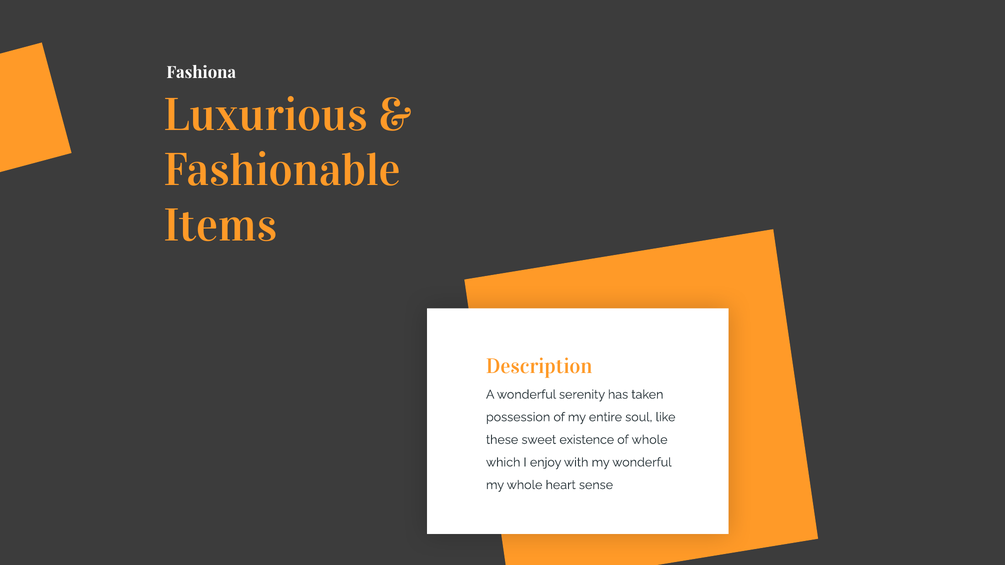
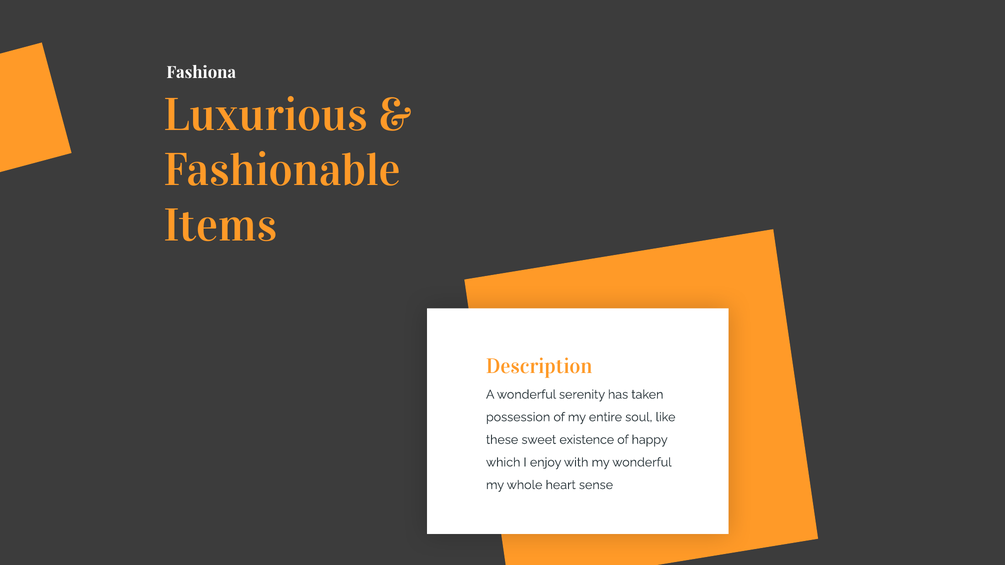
of whole: whole -> happy
